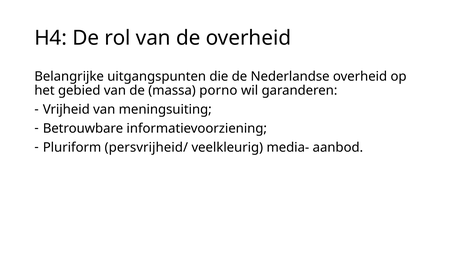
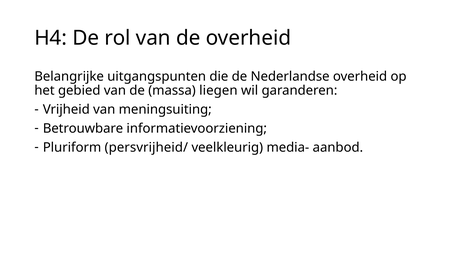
porno: porno -> liegen
